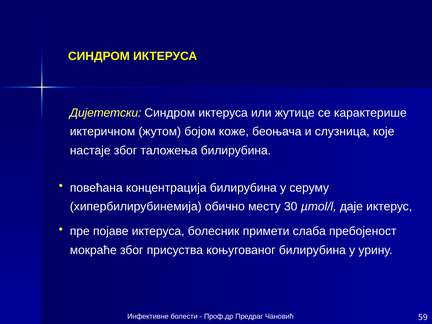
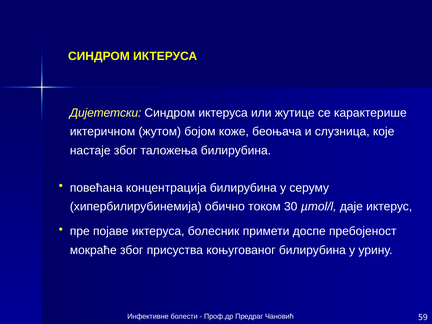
месту: месту -> током
слаба: слаба -> доспе
